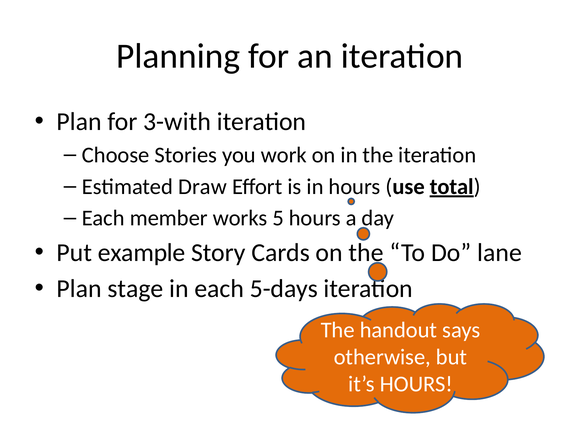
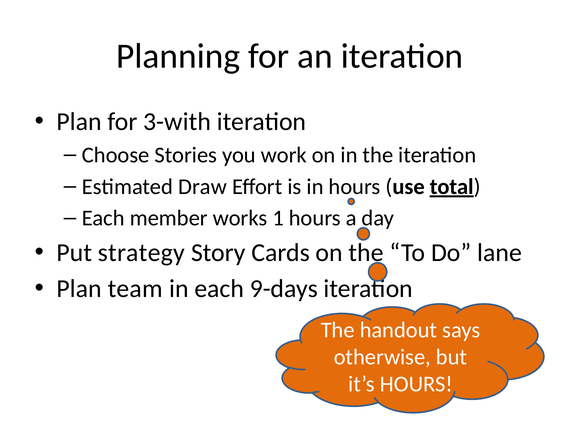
5: 5 -> 1
example: example -> strategy
stage: stage -> team
5-days: 5-days -> 9-days
